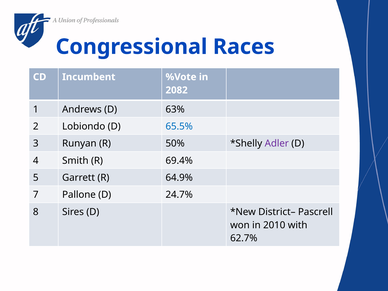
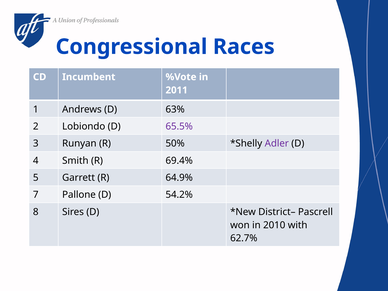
2082: 2082 -> 2011
65.5% colour: blue -> purple
24.7%: 24.7% -> 54.2%
